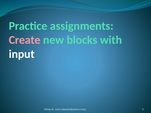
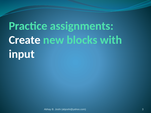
Create colour: pink -> white
